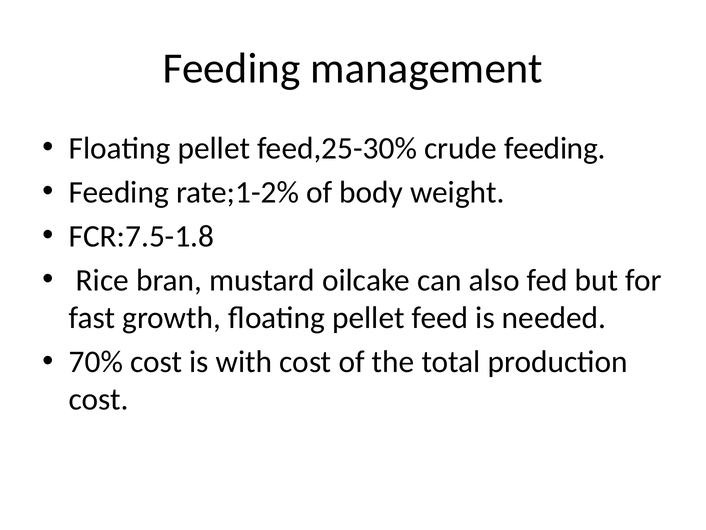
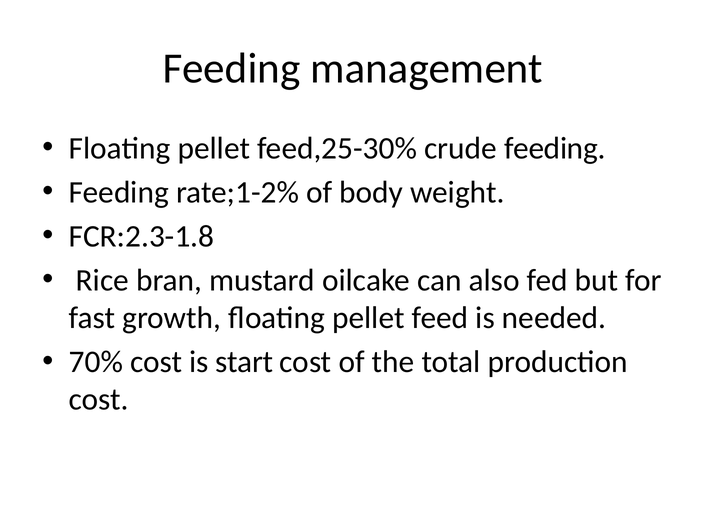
FCR:7.5-1.8: FCR:7.5-1.8 -> FCR:2.3-1.8
with: with -> start
